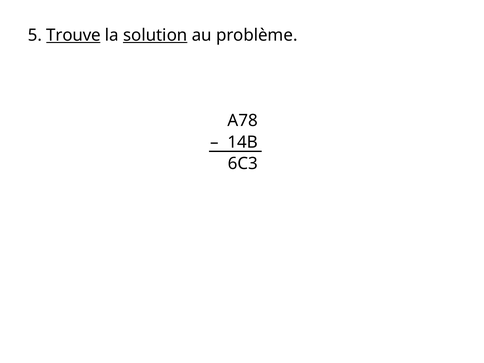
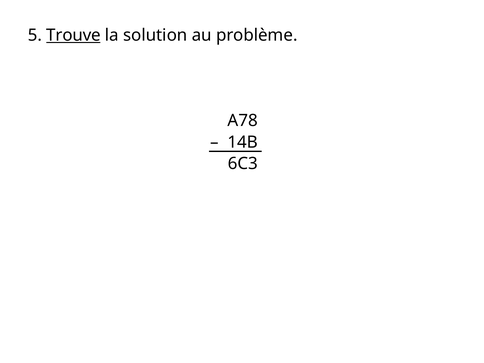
solution underline: present -> none
